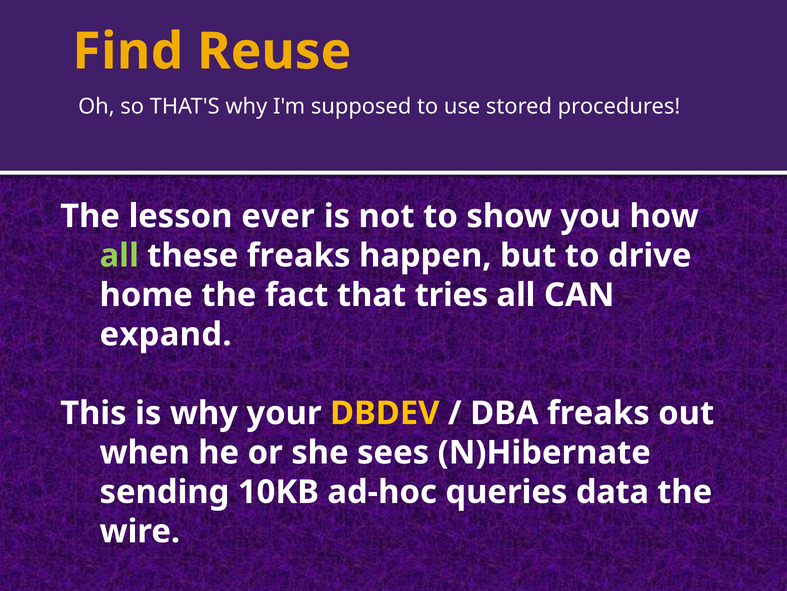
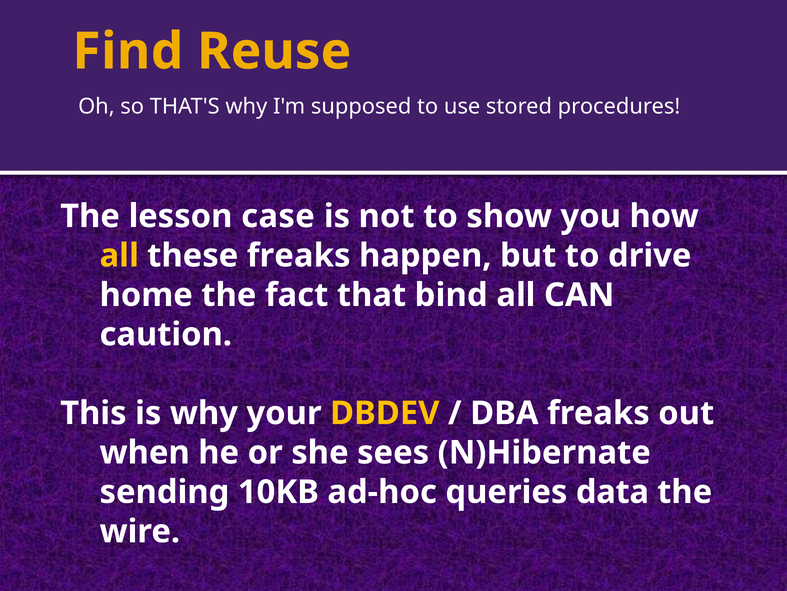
ever: ever -> case
all at (119, 255) colour: light green -> yellow
tries: tries -> bind
expand: expand -> caution
